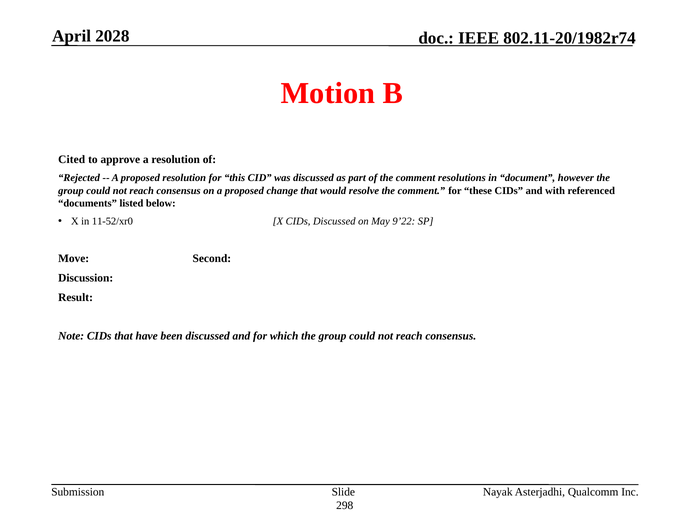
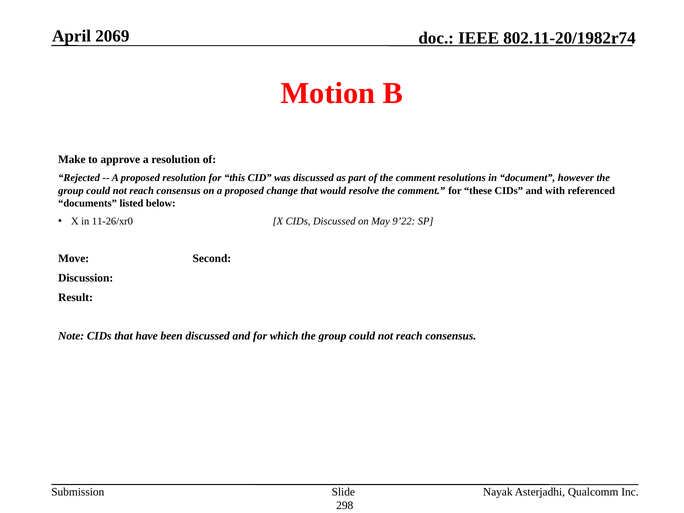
2028: 2028 -> 2069
Cited: Cited -> Make
11-52/xr0: 11-52/xr0 -> 11-26/xr0
